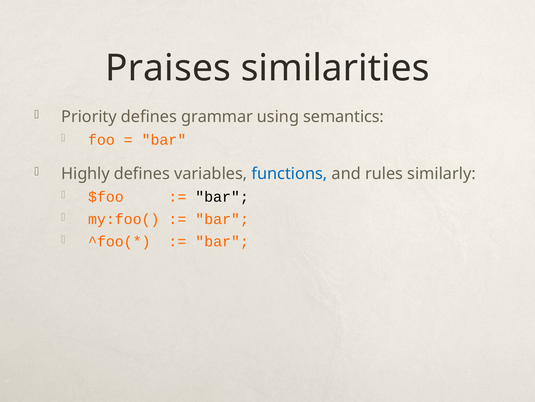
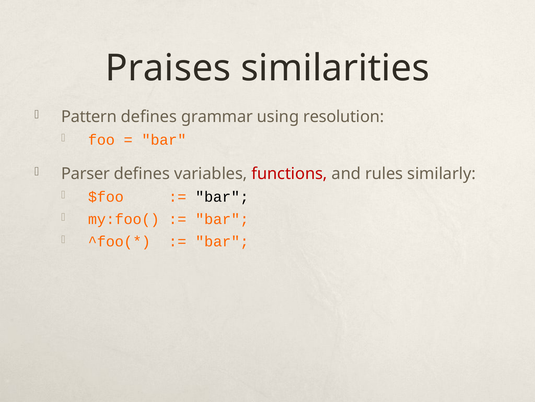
Priority: Priority -> Pattern
semantics: semantics -> resolution
Highly: Highly -> Parser
functions colour: blue -> red
